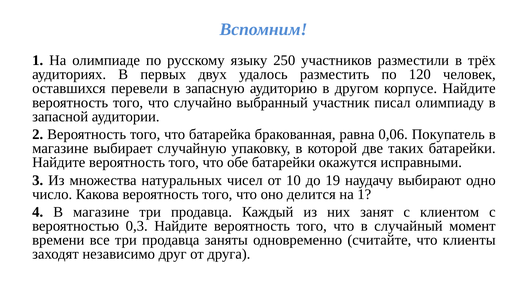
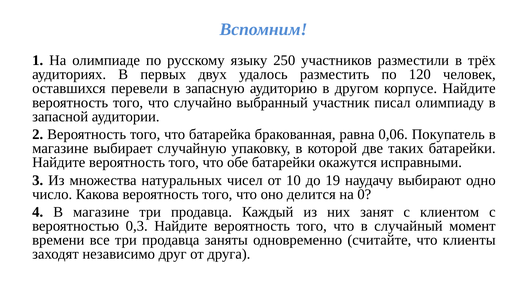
на 1: 1 -> 0
